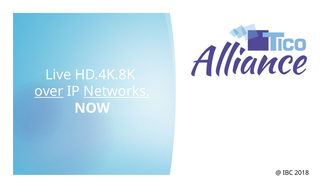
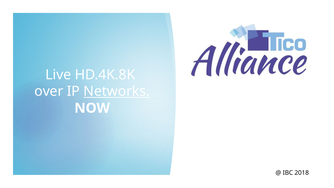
over underline: present -> none
